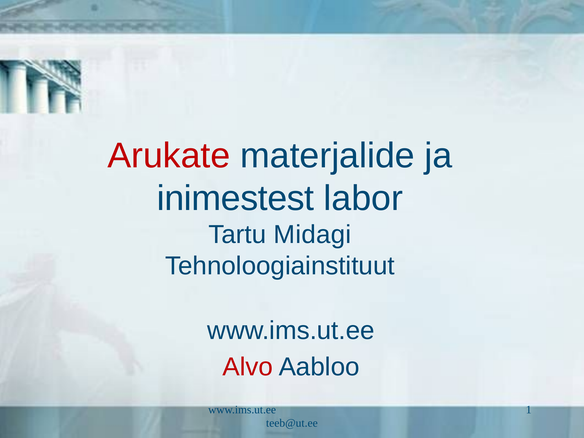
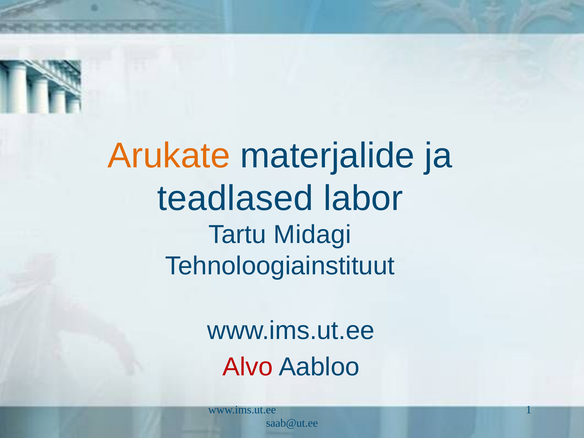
Arukate colour: red -> orange
inimestest: inimestest -> teadlased
teeb@ut.ee: teeb@ut.ee -> saab@ut.ee
